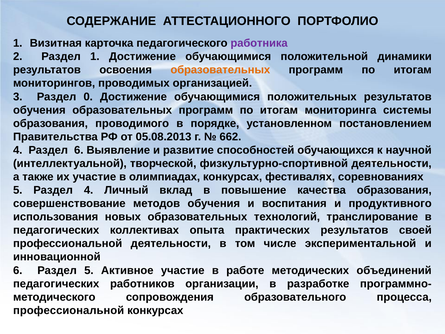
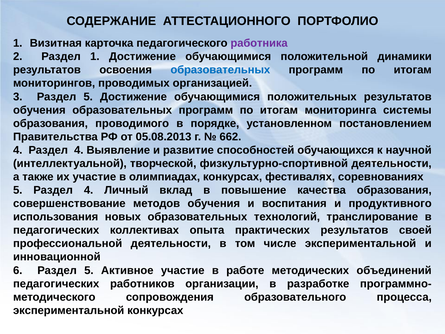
образовательных at (220, 70) colour: orange -> blue
3 Раздел 0: 0 -> 5
4 Раздел 6: 6 -> 4
профессиональной at (69, 310): профессиональной -> экспериментальной
